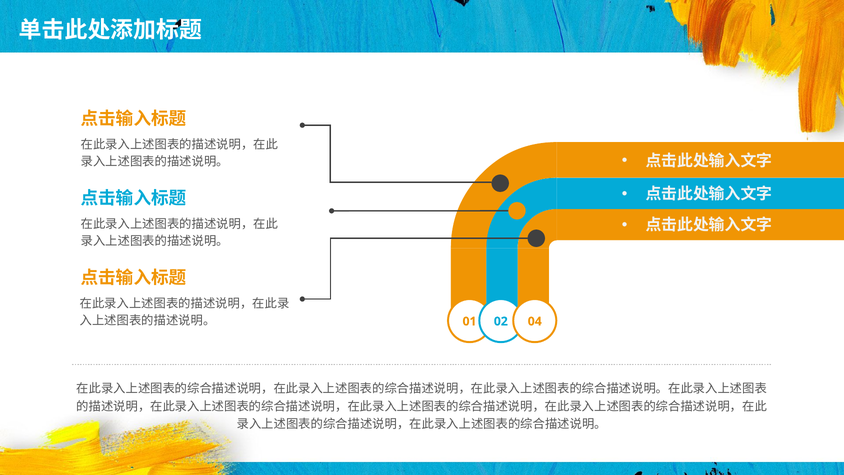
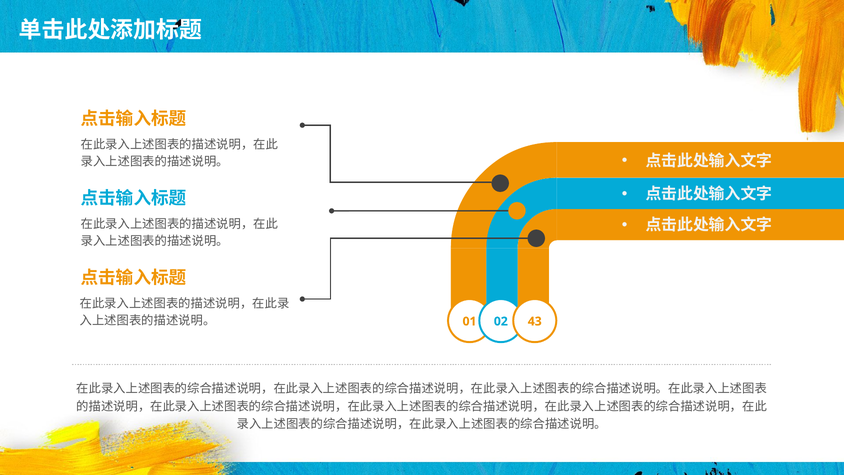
04: 04 -> 43
